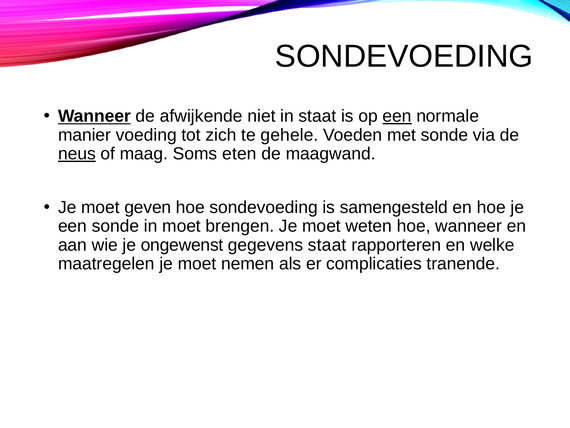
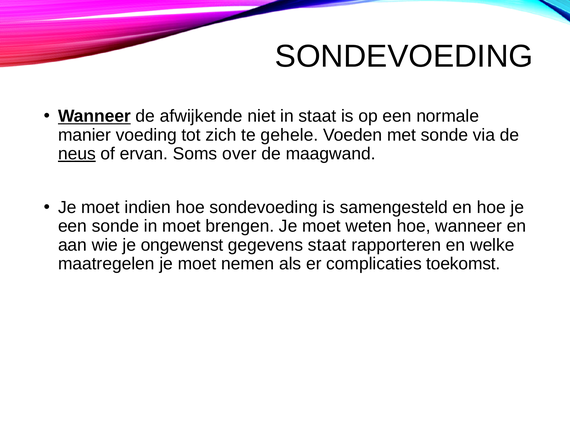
een at (397, 116) underline: present -> none
maag: maag -> ervan
eten: eten -> over
geven: geven -> indien
tranende: tranende -> toekomst
